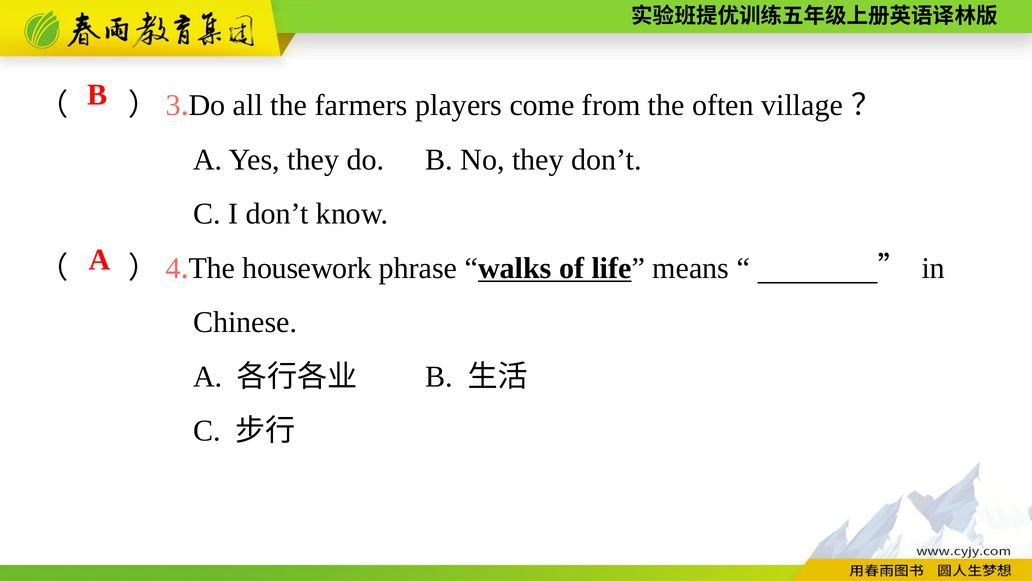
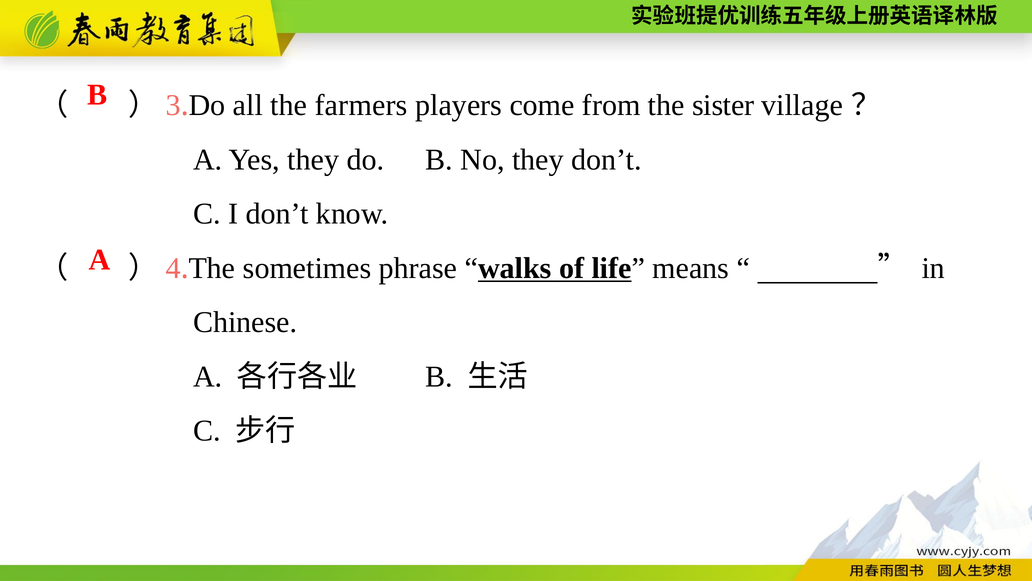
often: often -> sister
housework: housework -> sometimes
